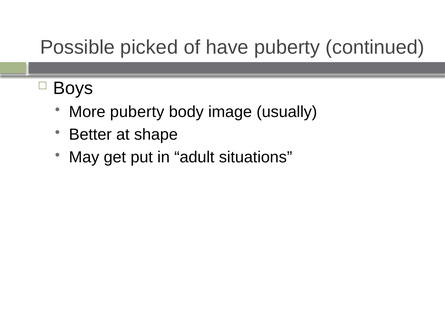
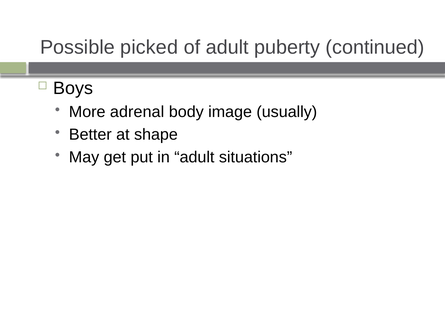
of have: have -> adult
More puberty: puberty -> adrenal
